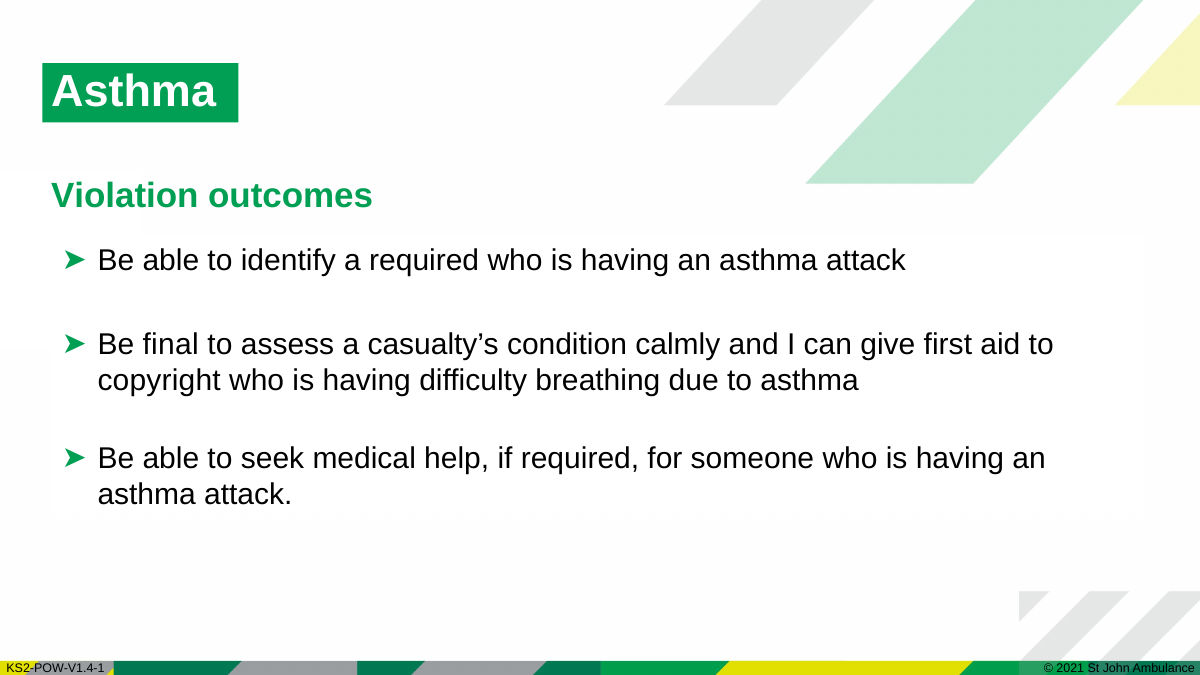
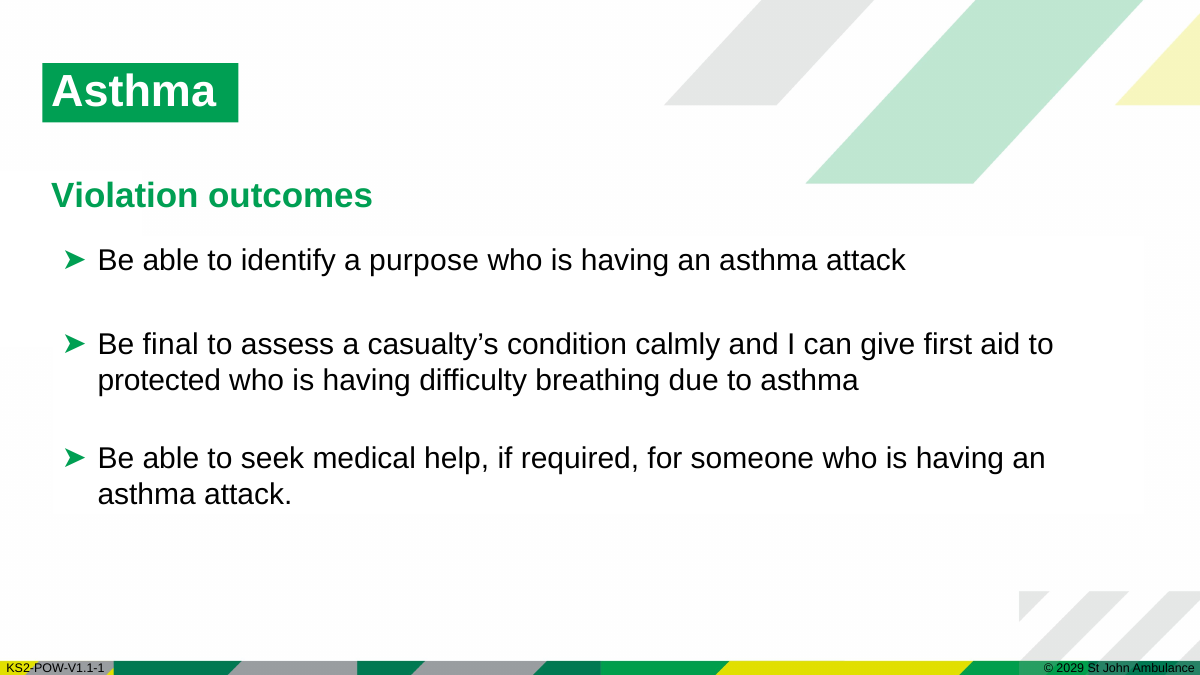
a required: required -> purpose
copyright: copyright -> protected
KS2-POW-V1.4-1: KS2-POW-V1.4-1 -> KS2-POW-V1.1-1
2021: 2021 -> 2029
